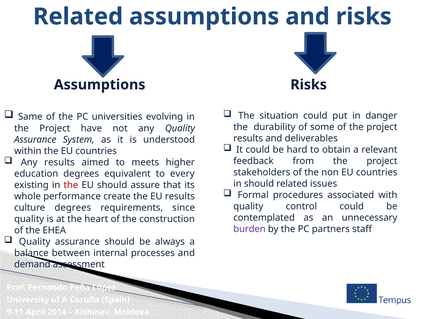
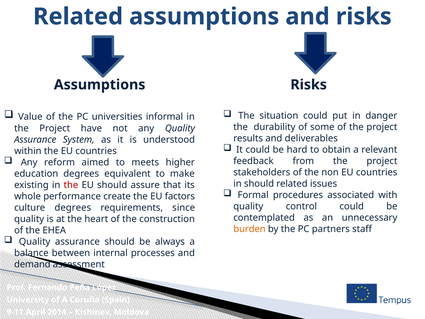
Same: Same -> Value
evolving: evolving -> informal
Any results: results -> reform
every: every -> make
EU results: results -> factors
burden colour: purple -> orange
